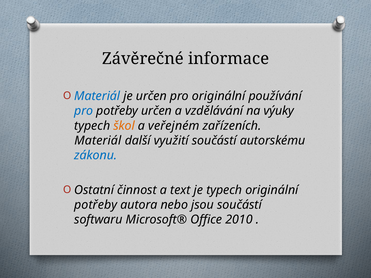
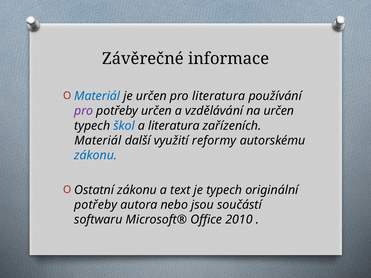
pro originální: originální -> literatura
pro at (84, 111) colour: blue -> purple
na výuky: výuky -> určen
škol colour: orange -> blue
a veřejném: veřejném -> literatura
využití součástí: součástí -> reformy
Ostatní činnost: činnost -> zákonu
